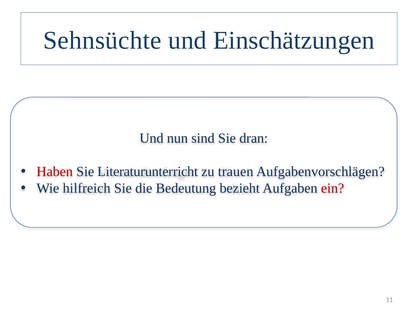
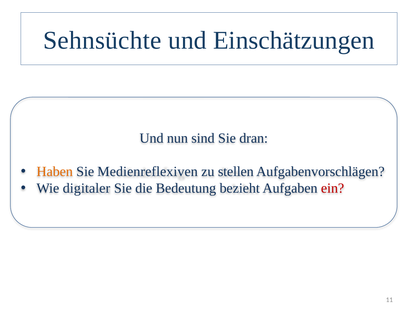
Haben colour: red -> orange
Literaturunterricht: Literaturunterricht -> Medienreflexiven
trauen: trauen -> stellen
hilfreich: hilfreich -> digitaler
